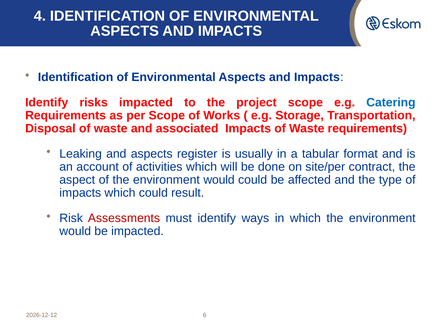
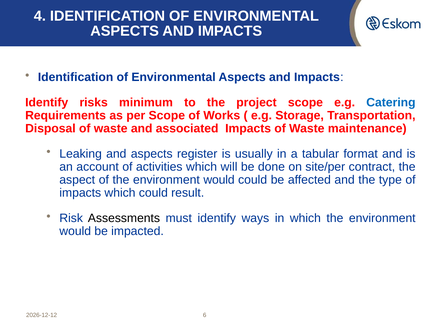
risks impacted: impacted -> minimum
Waste requirements: requirements -> maintenance
Assessments colour: red -> black
